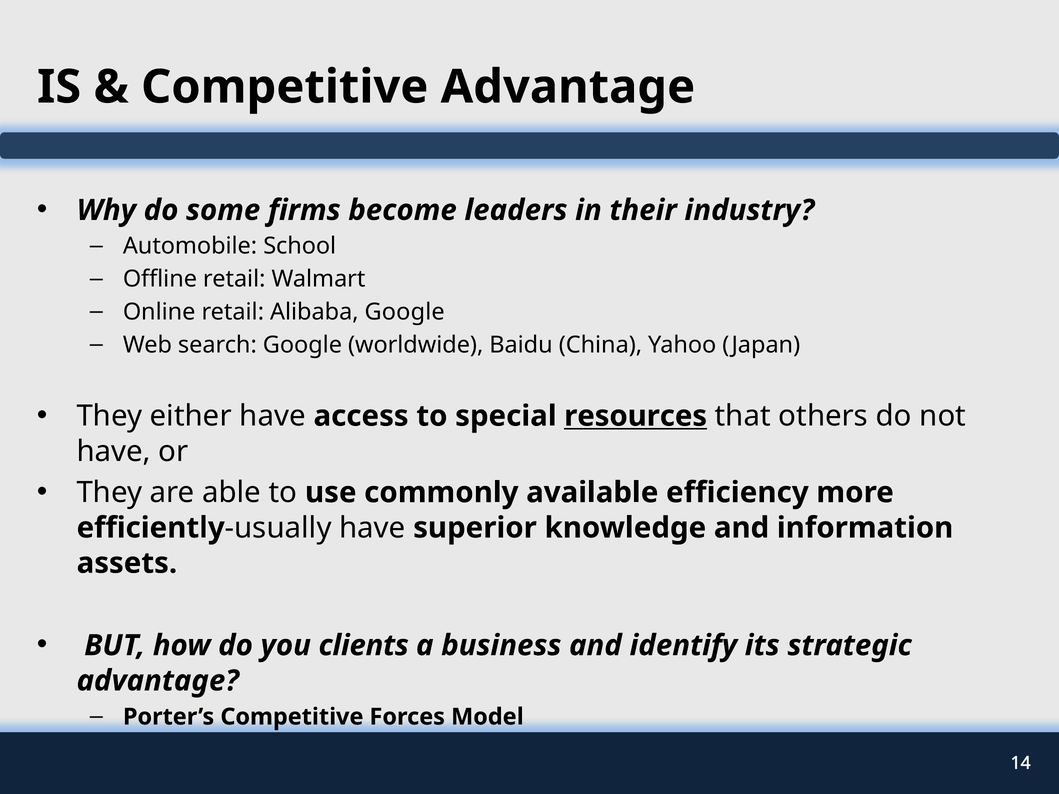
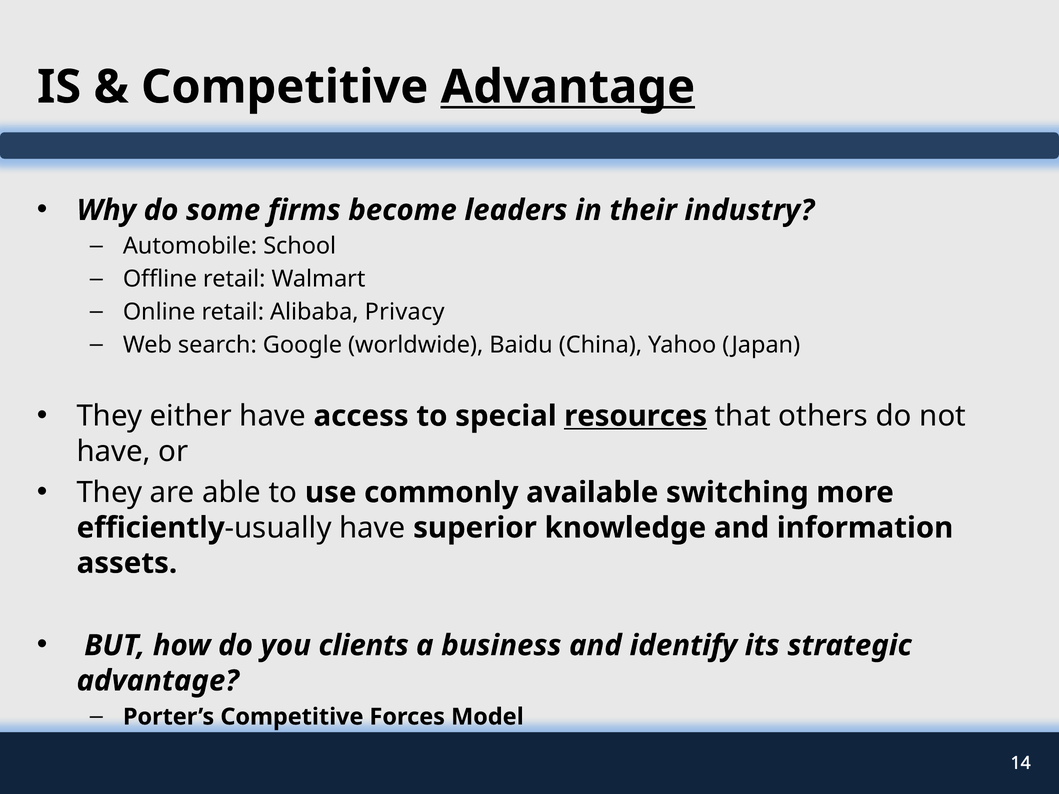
Advantage at (568, 87) underline: none -> present
Alibaba Google: Google -> Privacy
efficiency: efficiency -> switching
